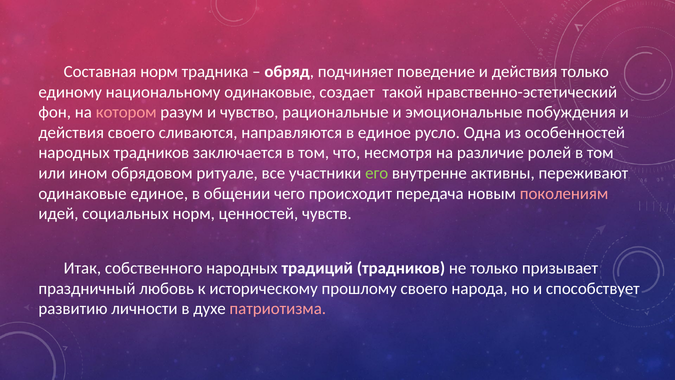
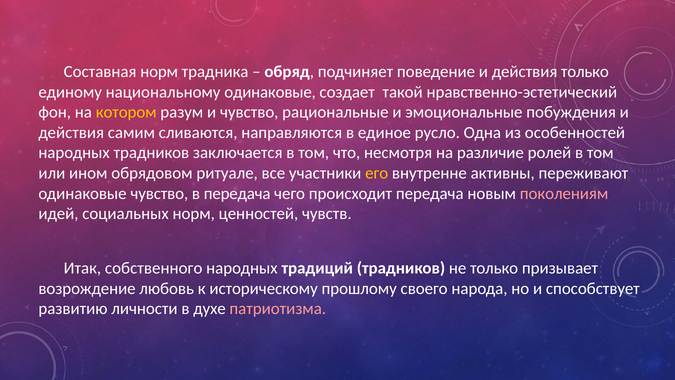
котором colour: pink -> yellow
действия своего: своего -> самим
его colour: light green -> yellow
одинаковые единое: единое -> чувство
в общении: общении -> передача
праздничный: праздничный -> возрождение
